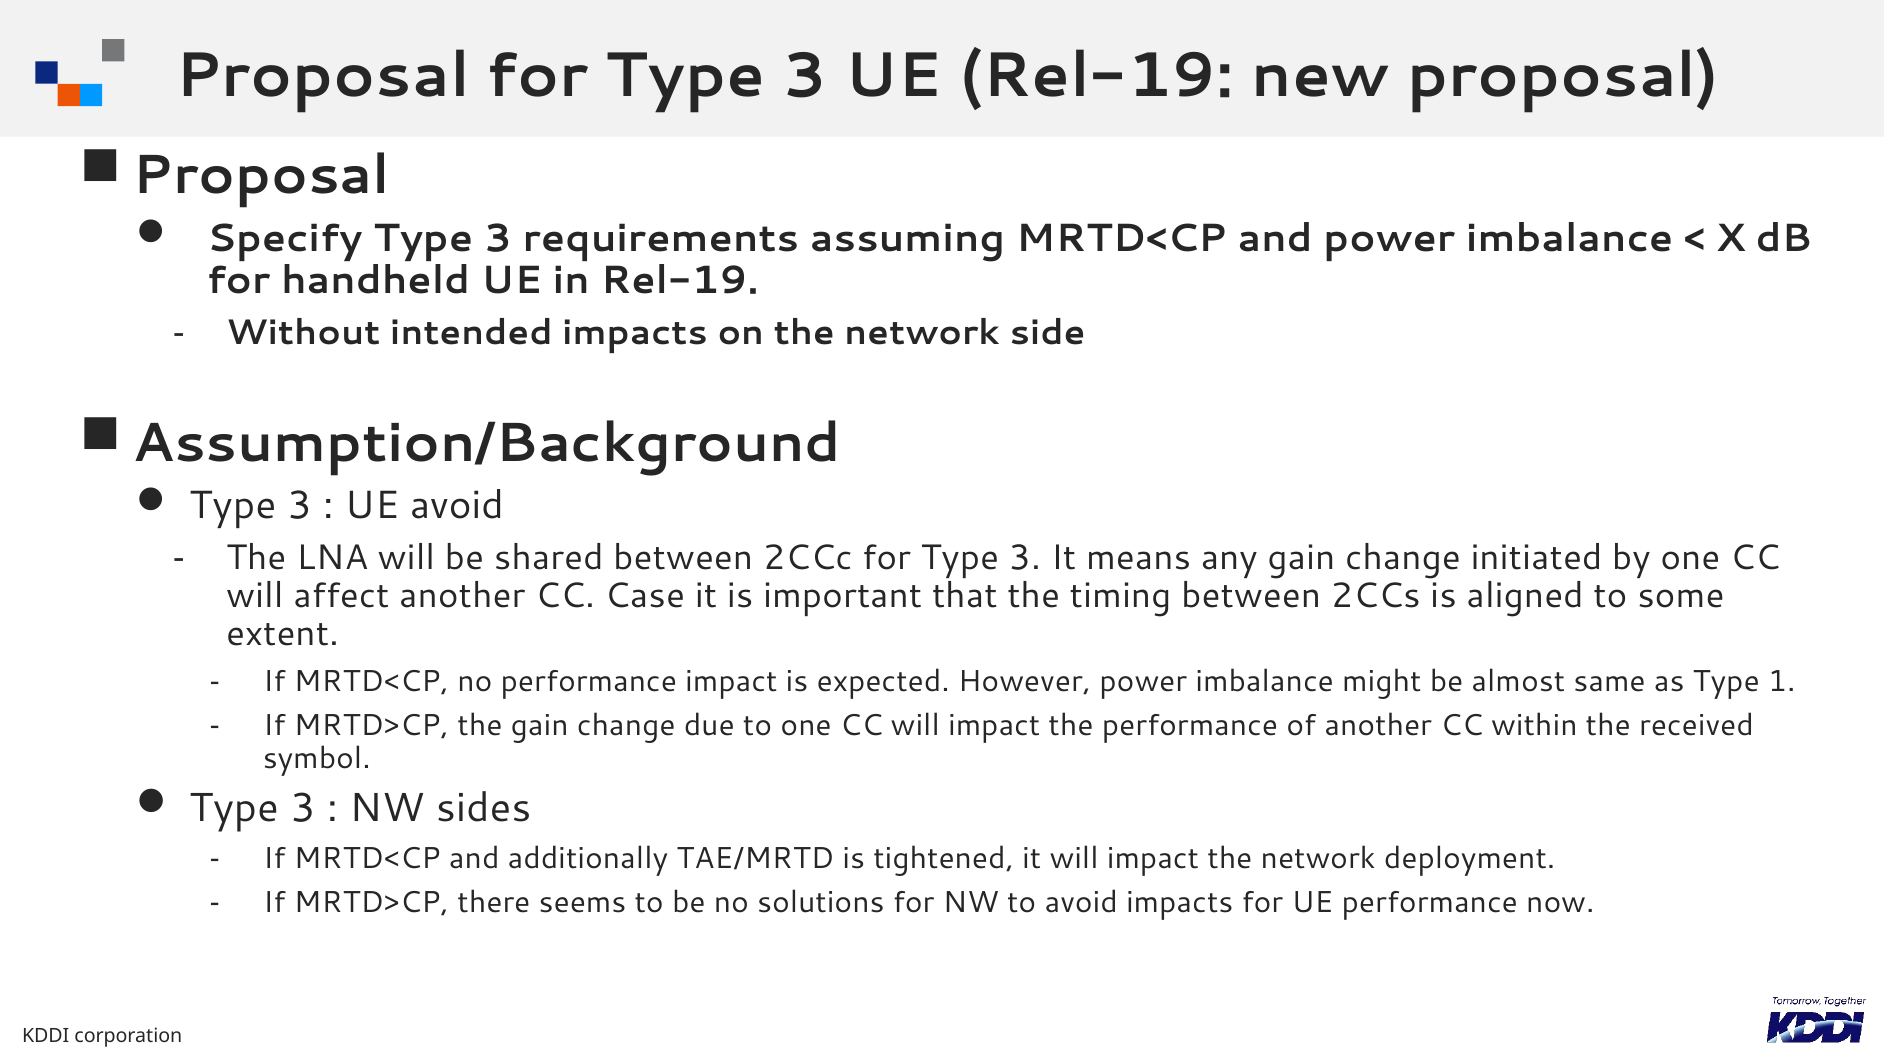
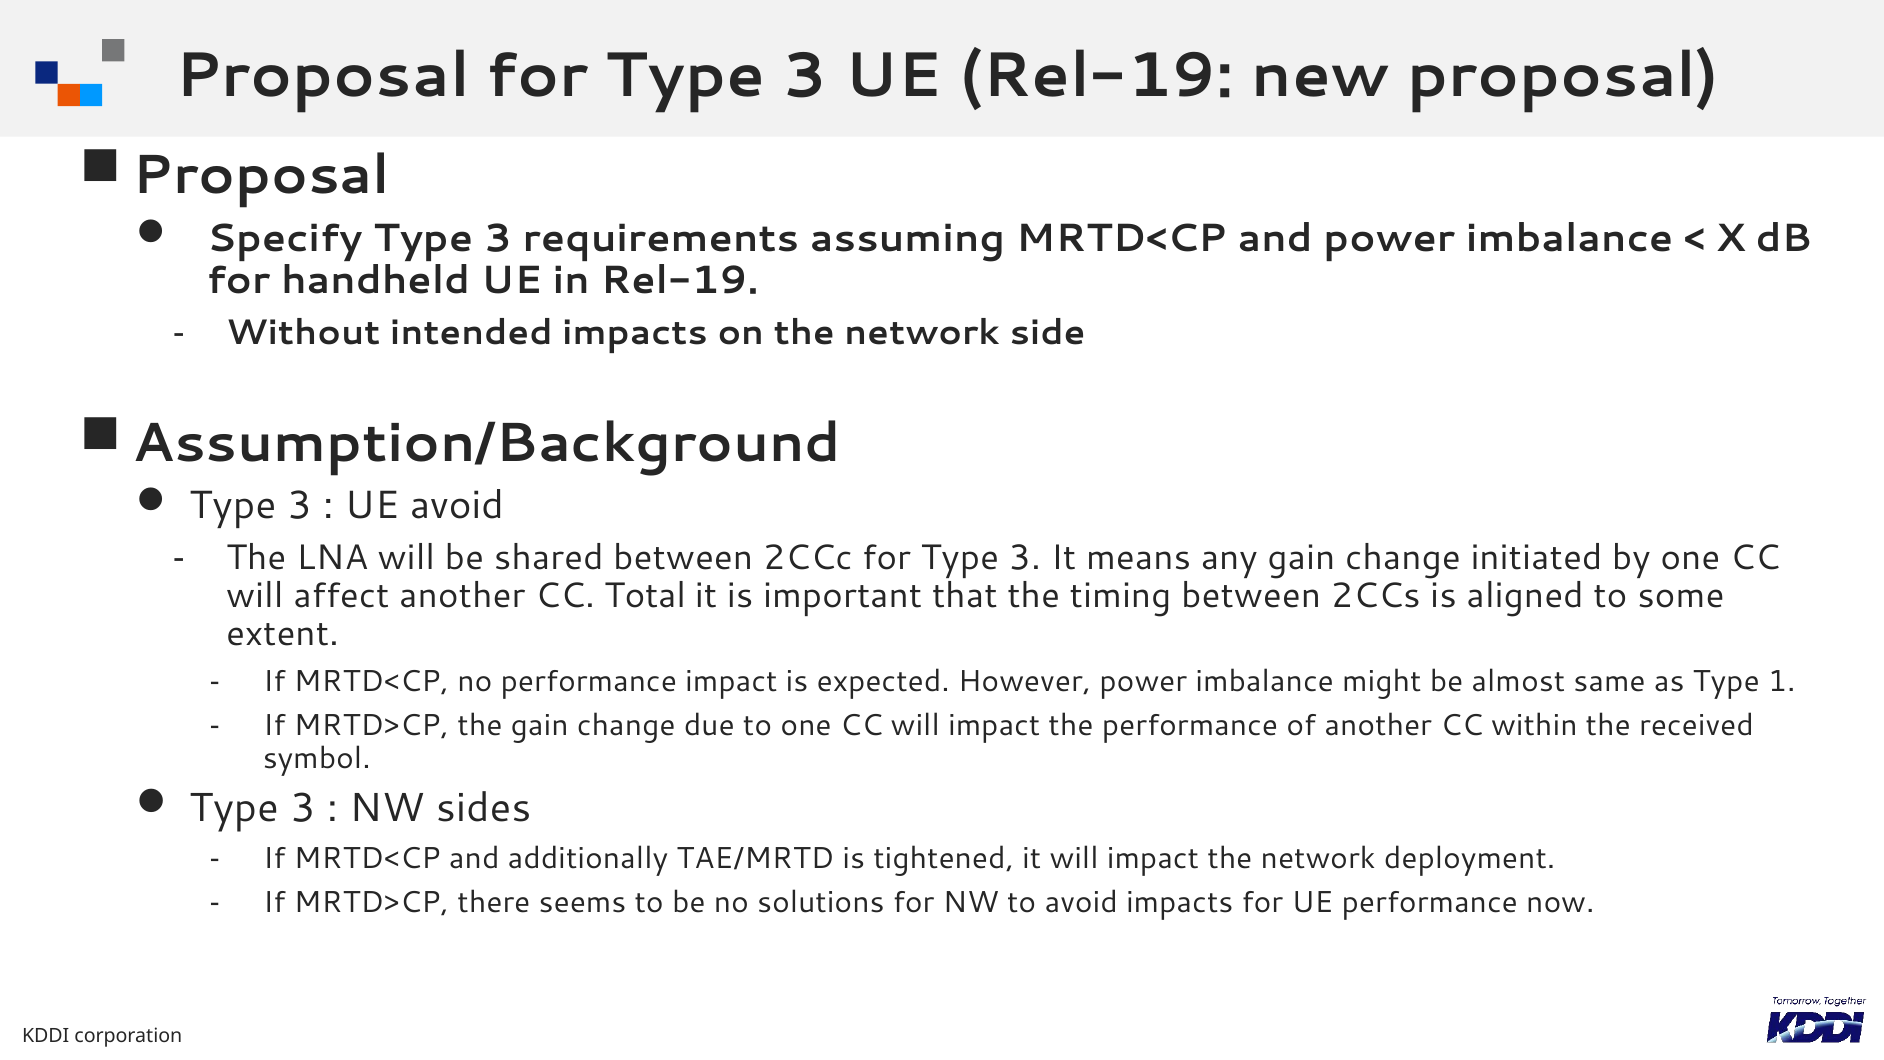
Case: Case -> Total
